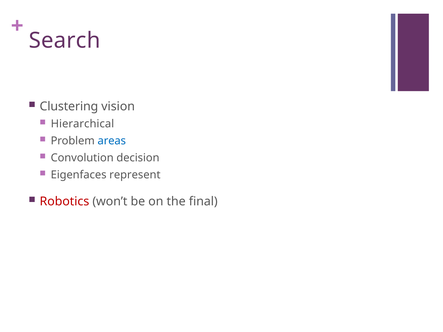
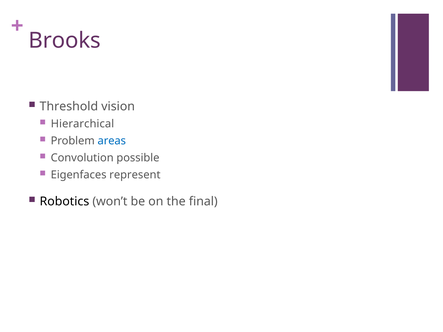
Search: Search -> Brooks
Clustering: Clustering -> Threshold
decision: decision -> possible
Robotics colour: red -> black
